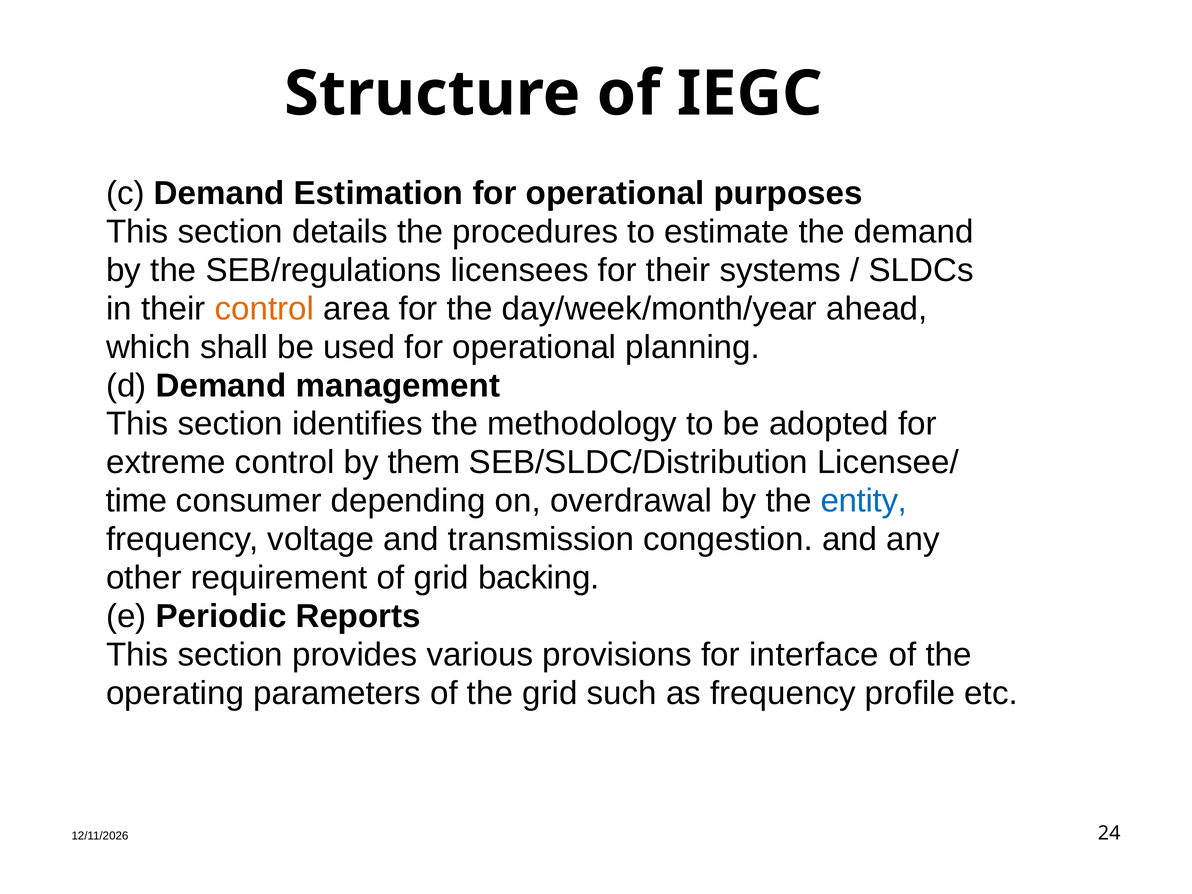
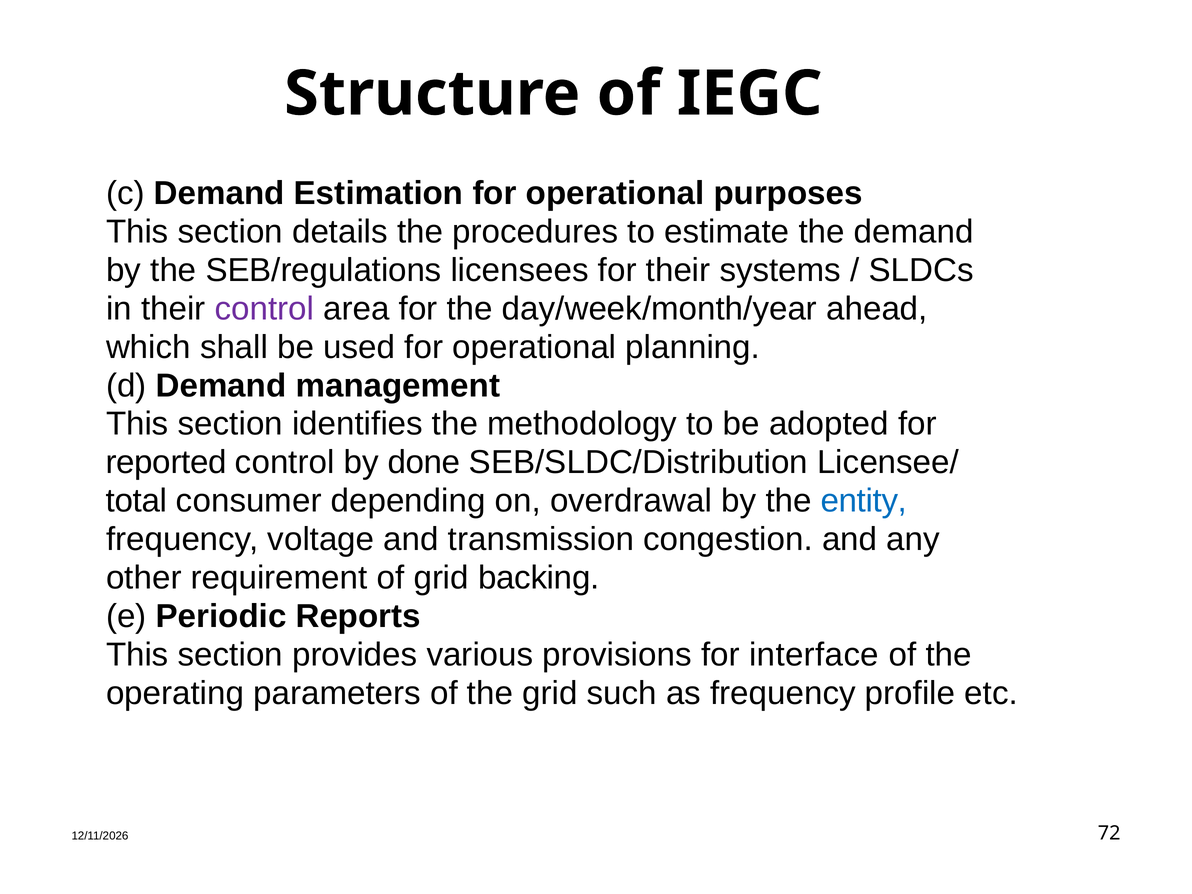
control at (264, 309) colour: orange -> purple
extreme: extreme -> reported
them: them -> done
time: time -> total
24: 24 -> 72
